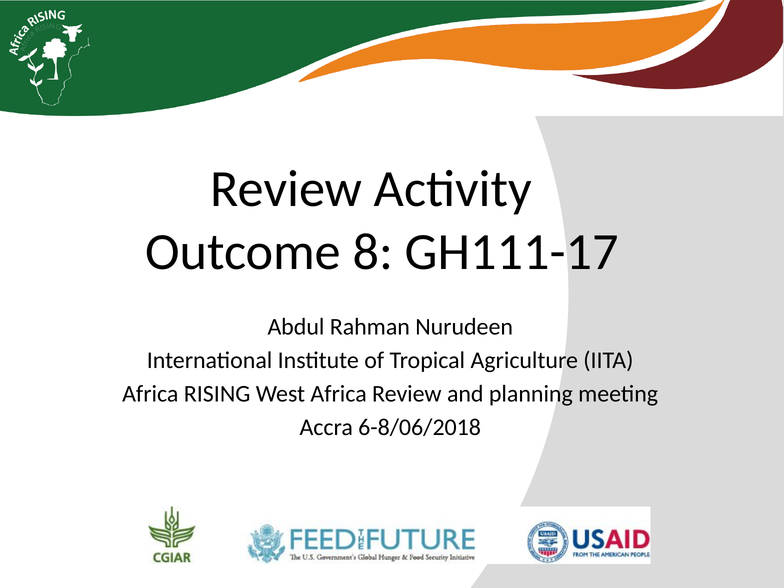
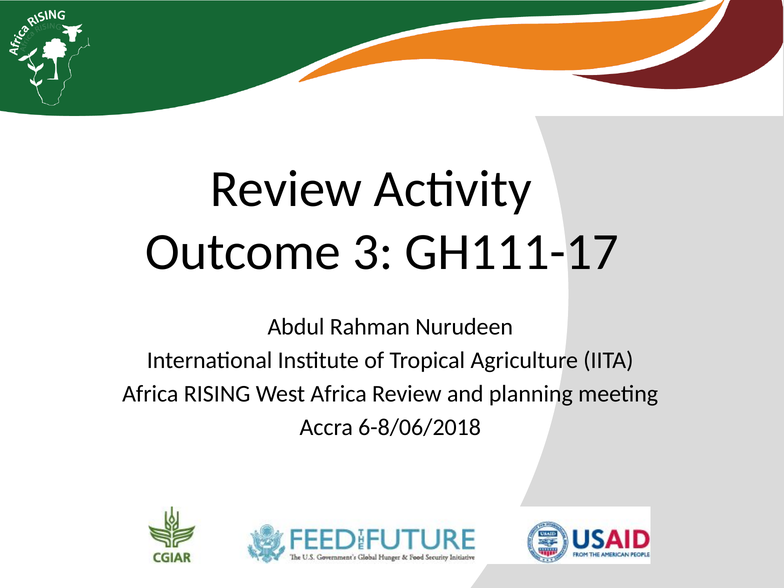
8: 8 -> 3
